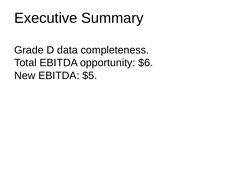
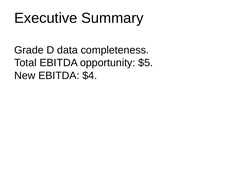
$6: $6 -> $5
$5: $5 -> $4
